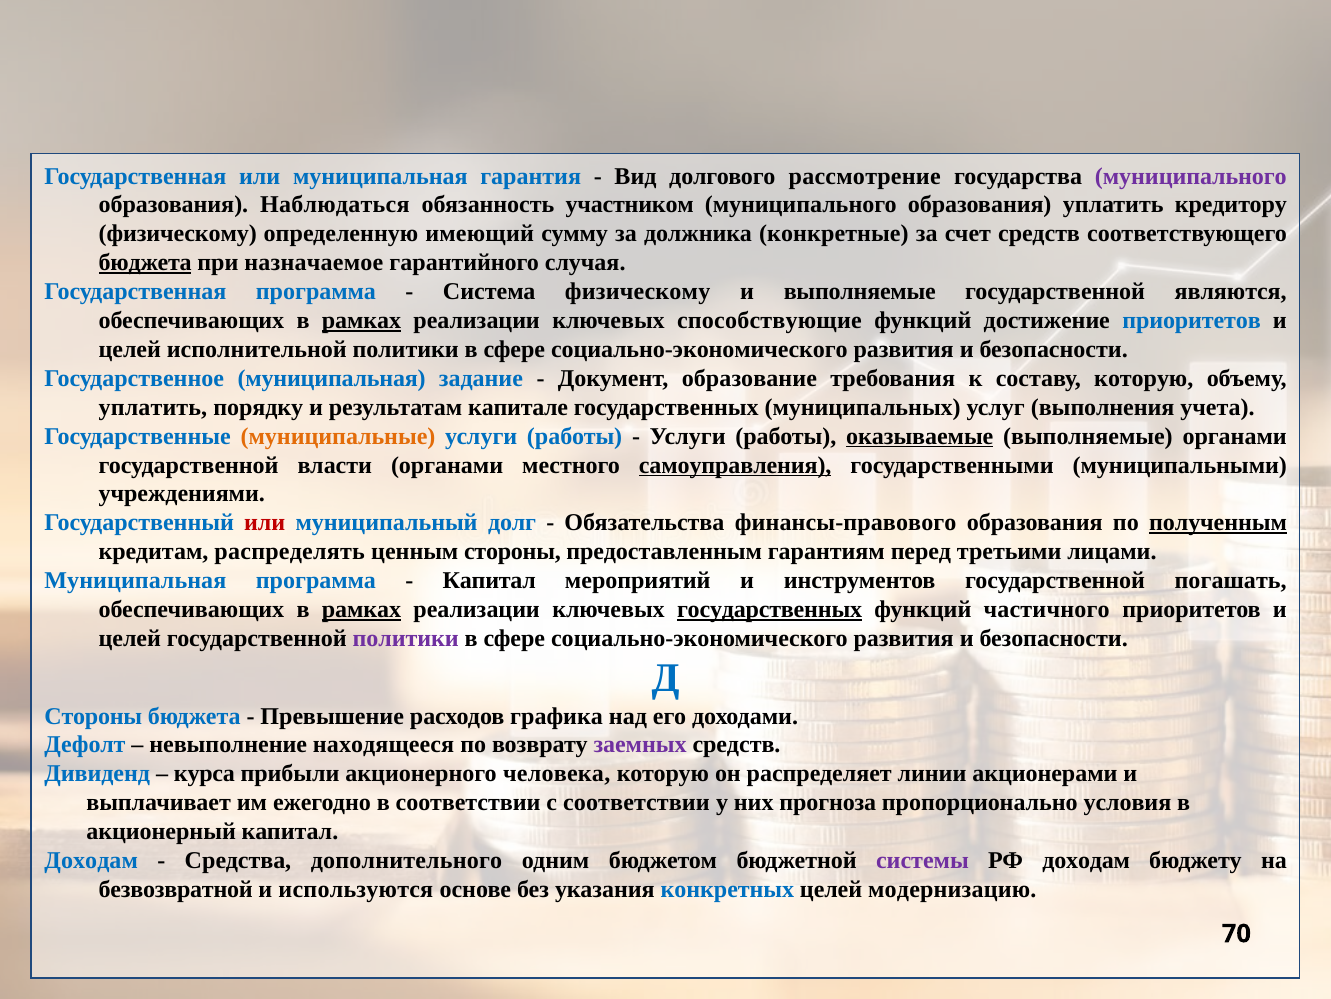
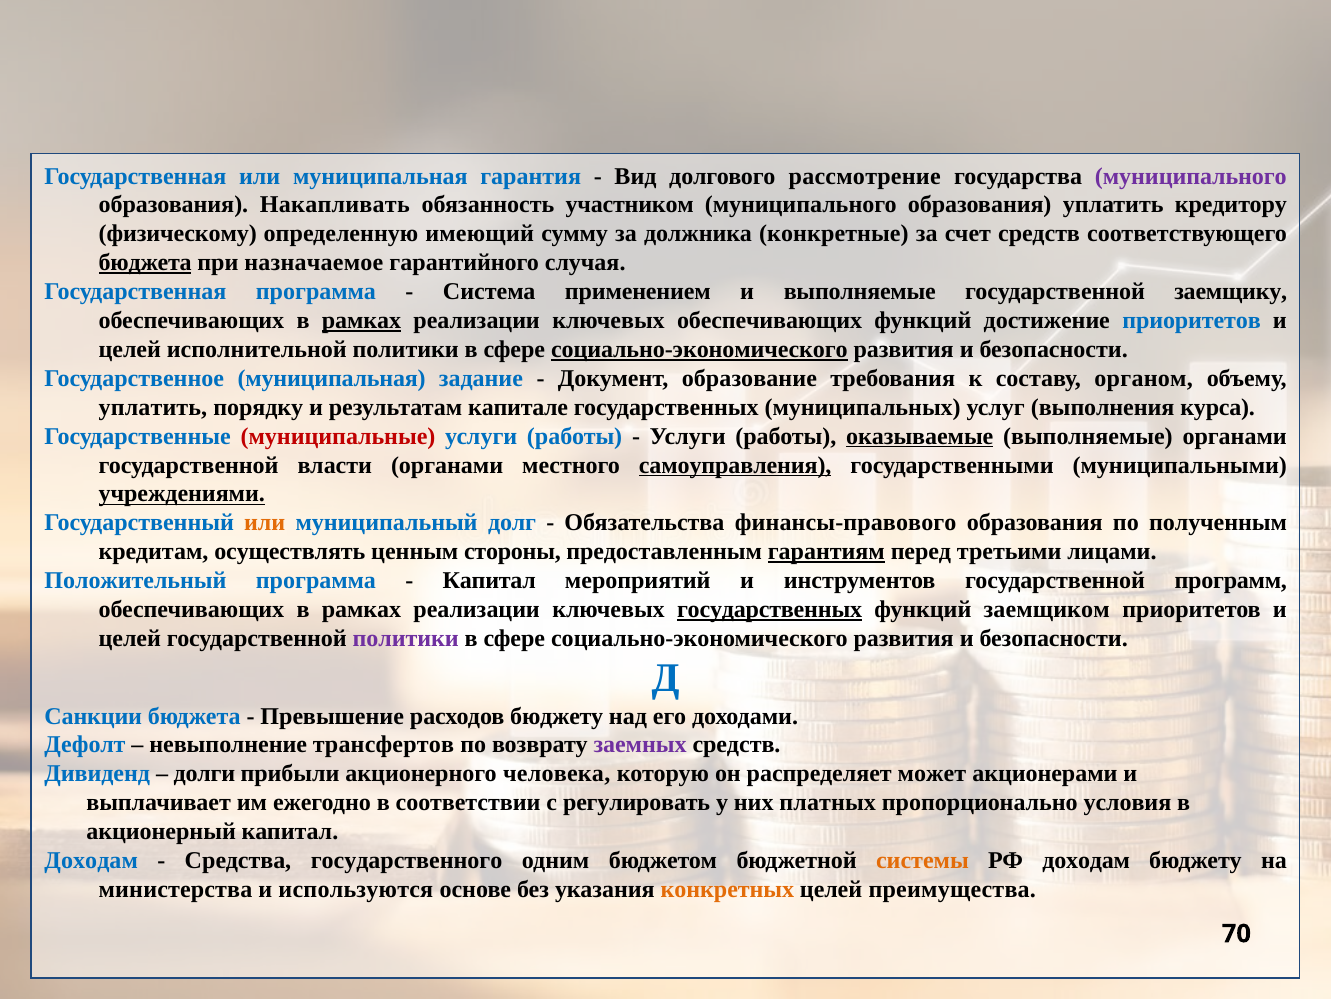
Наблюдаться: Наблюдаться -> Накапливать
Система физическому: физическому -> применением
являются: являются -> заемщику
ключевых способствующие: способствующие -> обеспечивающих
социально-экономического at (699, 349) underline: none -> present
составу которую: которую -> органом
учета: учета -> курса
муниципальные colour: orange -> red
учреждениями underline: none -> present
или at (265, 522) colour: red -> orange
полученным underline: present -> none
распределять: распределять -> осуществлять
гарантиям underline: none -> present
Муниципальная at (135, 580): Муниципальная -> Положительный
погашать: погашать -> программ
рамках at (362, 609) underline: present -> none
частичного: частичного -> заемщиком
Стороны at (93, 716): Стороны -> Санкции
расходов графика: графика -> бюджету
находящееся: находящееся -> трансфертов
курса: курса -> долги
линии: линии -> может
с соответствии: соответствии -> регулировать
прогноза: прогноза -> платных
дополнительного: дополнительного -> государственного
системы colour: purple -> orange
безвозвратной: безвозвратной -> министерства
конкретных colour: blue -> orange
модернизацию: модернизацию -> преимущества
